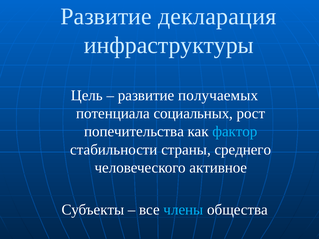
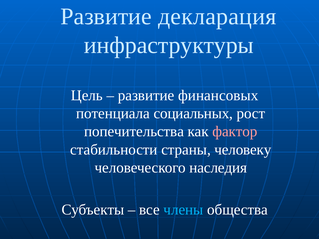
получаемых: получаемых -> финансовых
фактор colour: light blue -> pink
среднего: среднего -> человеку
активное: активное -> наследия
